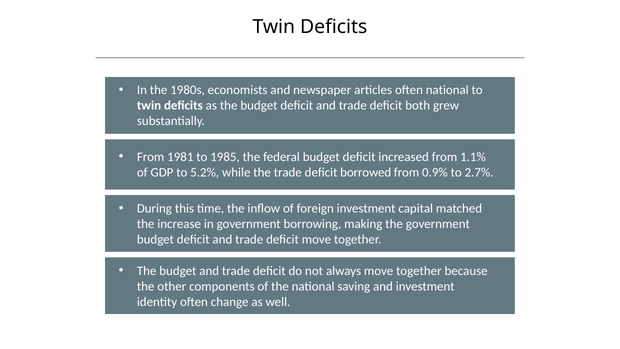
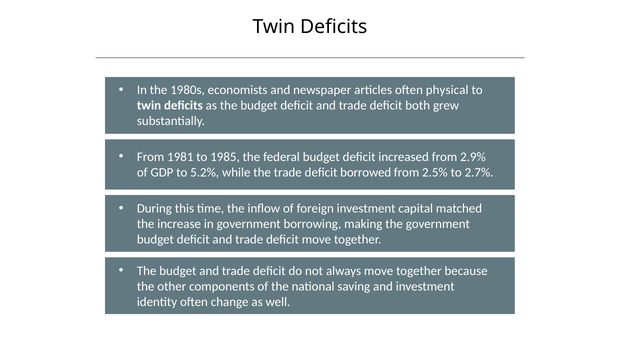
often national: national -> physical
1.1%: 1.1% -> 2.9%
0.9%: 0.9% -> 2.5%
